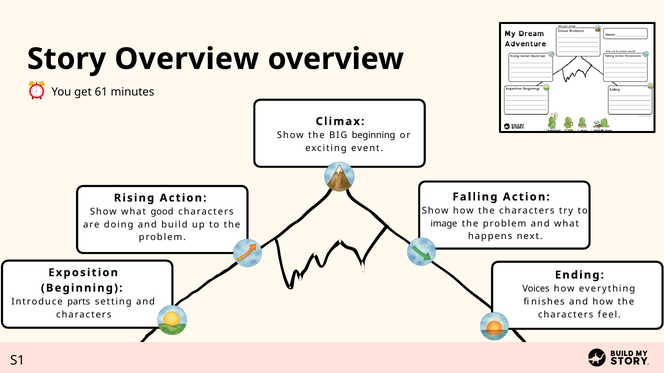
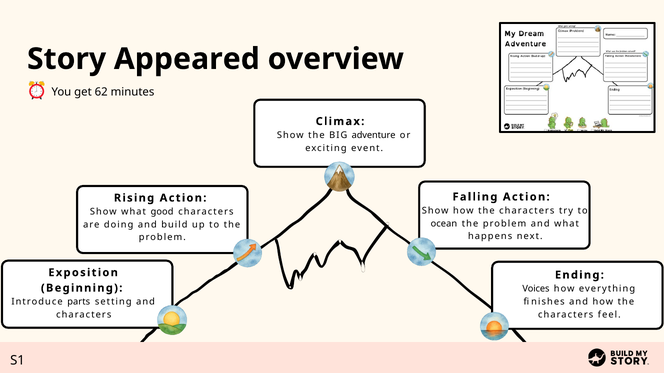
Story Overview: Overview -> Appeared
61: 61 -> 62
BIG beginning: beginning -> adventure
image: image -> ocean
